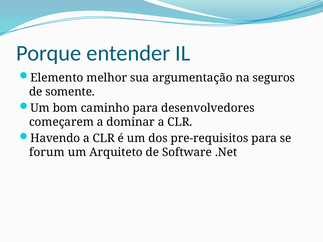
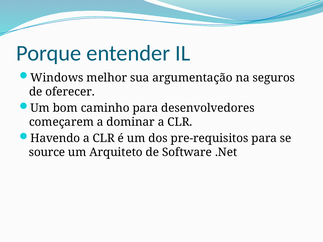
Elemento: Elemento -> Windows
somente: somente -> oferecer
forum: forum -> source
